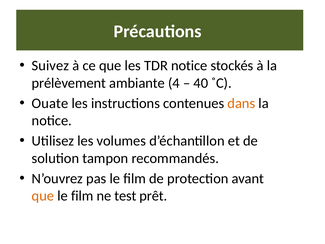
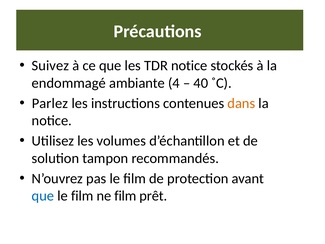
prélèvement: prélèvement -> endommagé
Ouate: Ouate -> Parlez
que at (43, 196) colour: orange -> blue
ne test: test -> film
